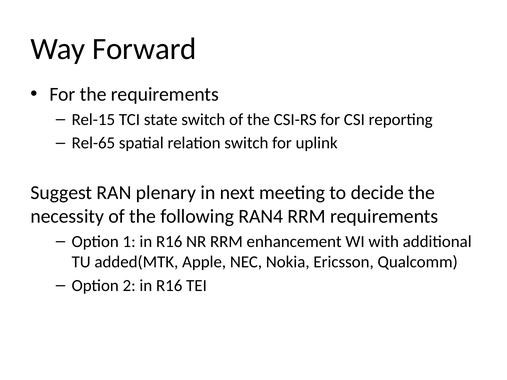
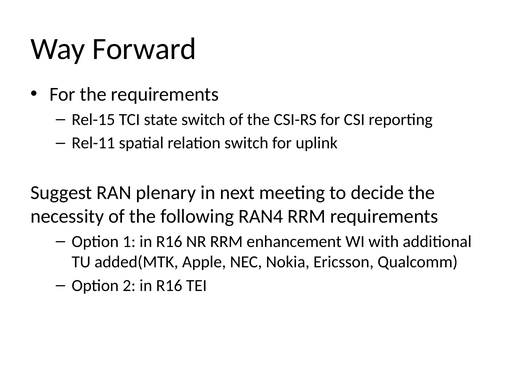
Rel-65: Rel-65 -> Rel-11
